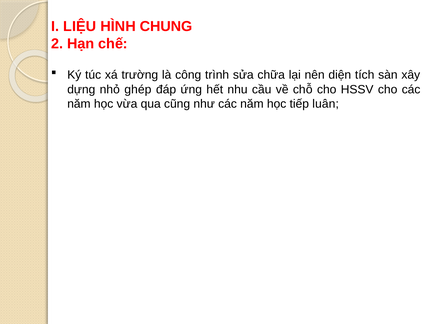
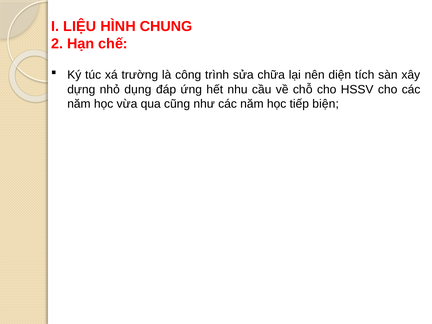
ghép: ghép -> dụng
luân: luân -> biện
